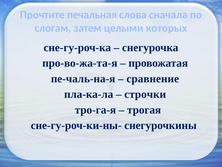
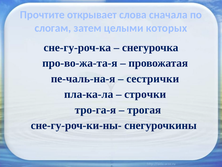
печальная: печальная -> открывает
сравнение: сравнение -> сестрички
